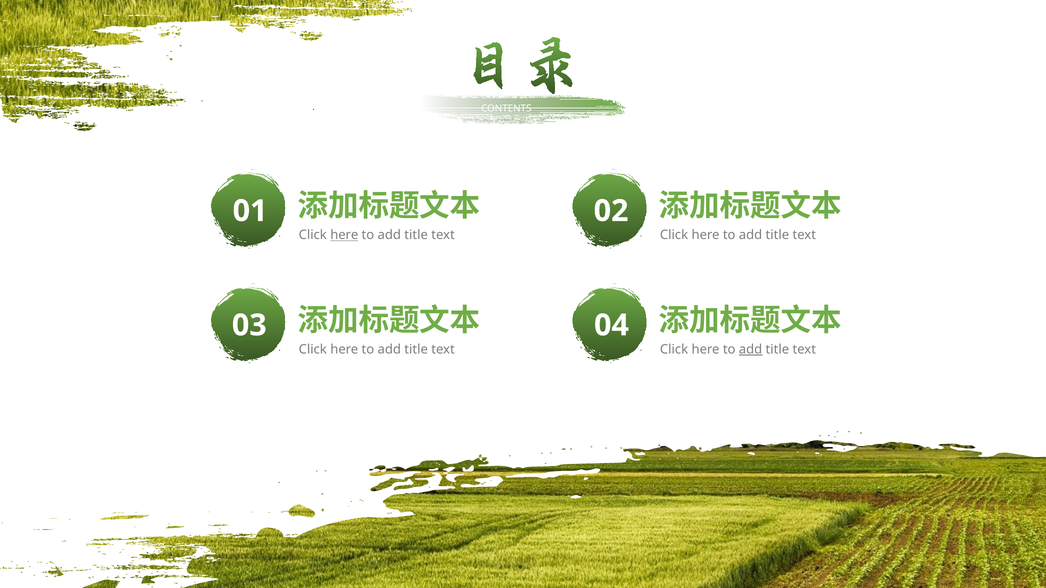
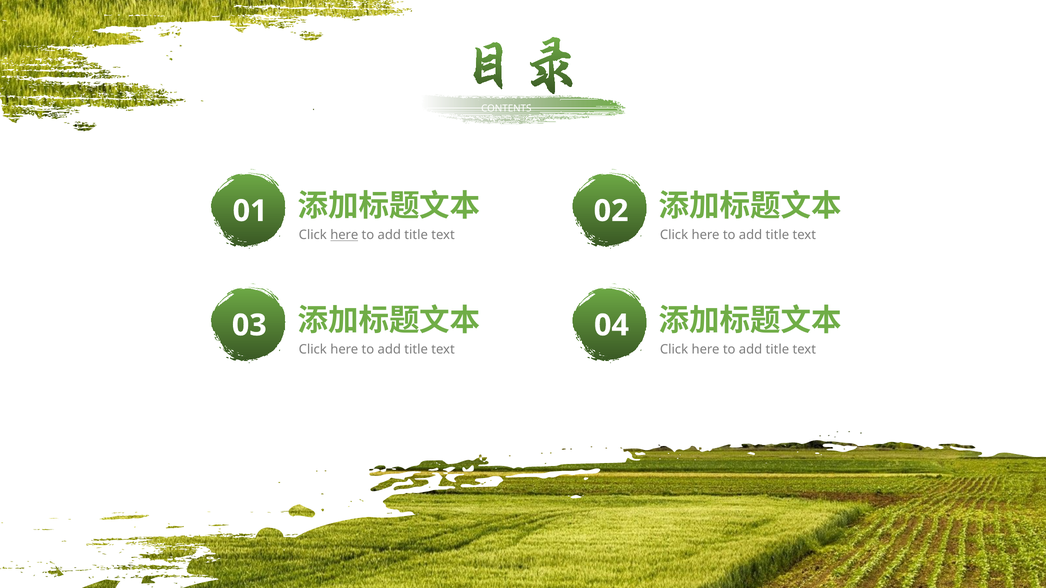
add at (751, 350) underline: present -> none
